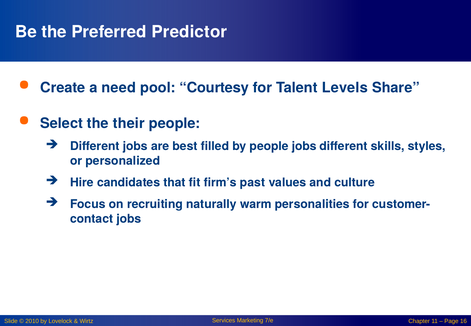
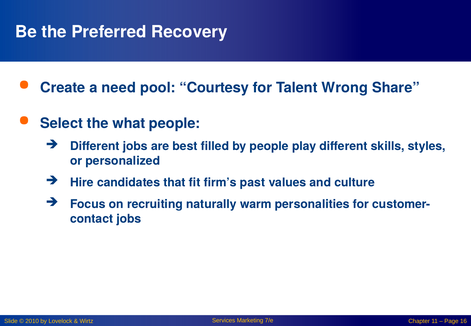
Predictor: Predictor -> Recovery
Levels: Levels -> Wrong
their: their -> what
people jobs: jobs -> play
